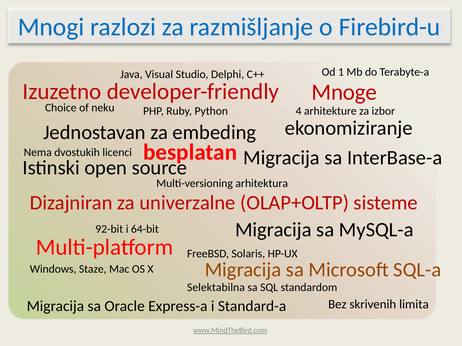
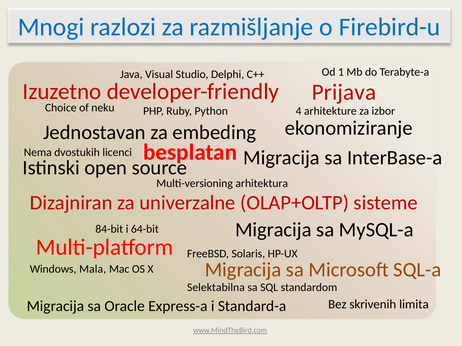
Mnoge: Mnoge -> Prijava
92-bit: 92-bit -> 84-bit
Staze: Staze -> Mala
